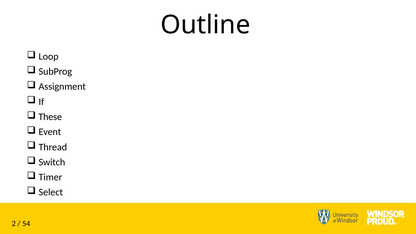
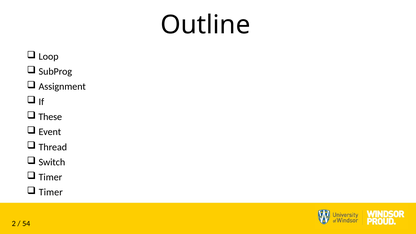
Select at (51, 192): Select -> Timer
